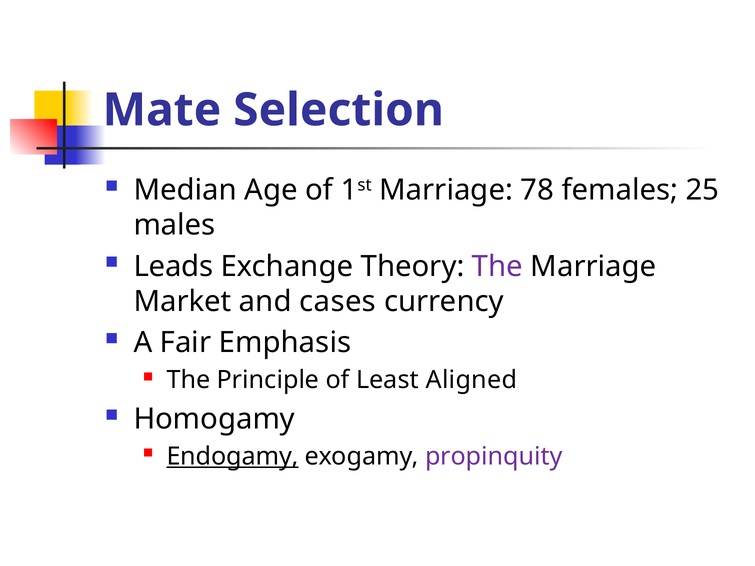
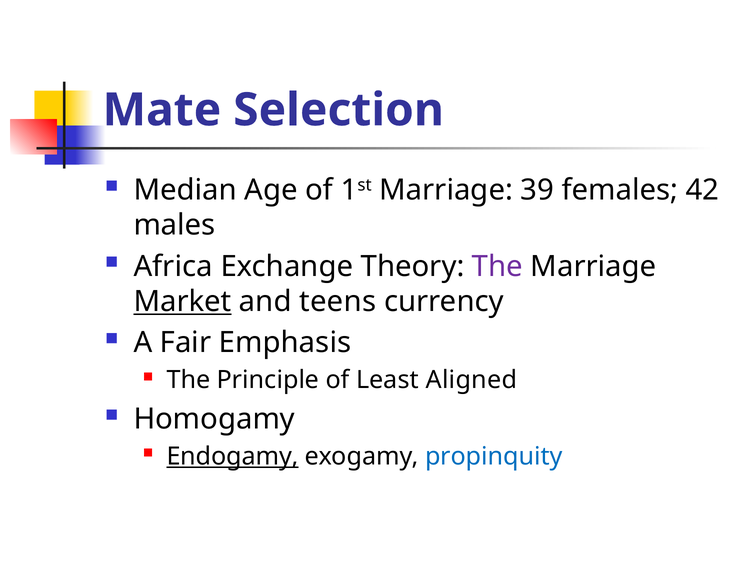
78: 78 -> 39
25: 25 -> 42
Leads: Leads -> Africa
Market underline: none -> present
cases: cases -> teens
propinquity colour: purple -> blue
